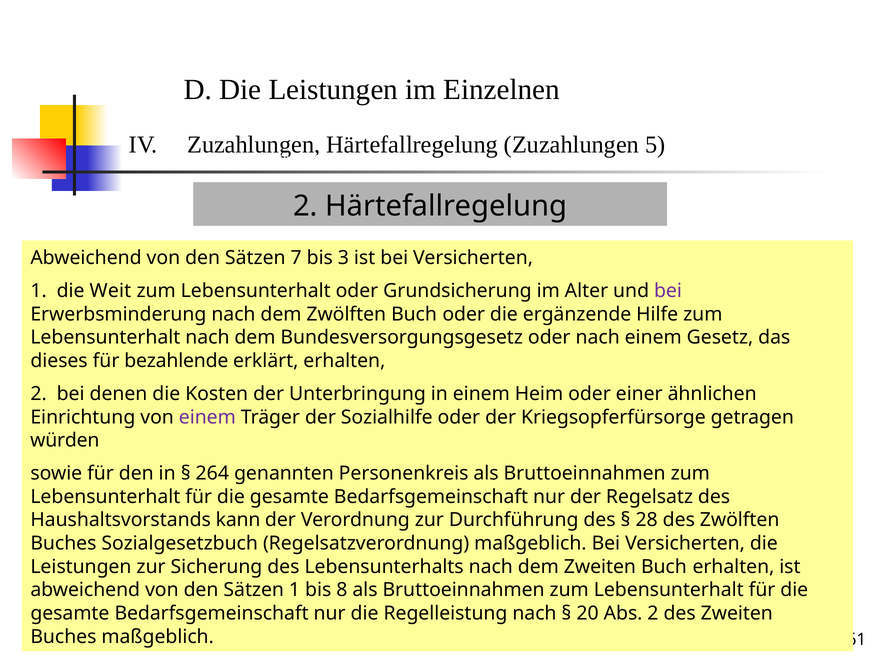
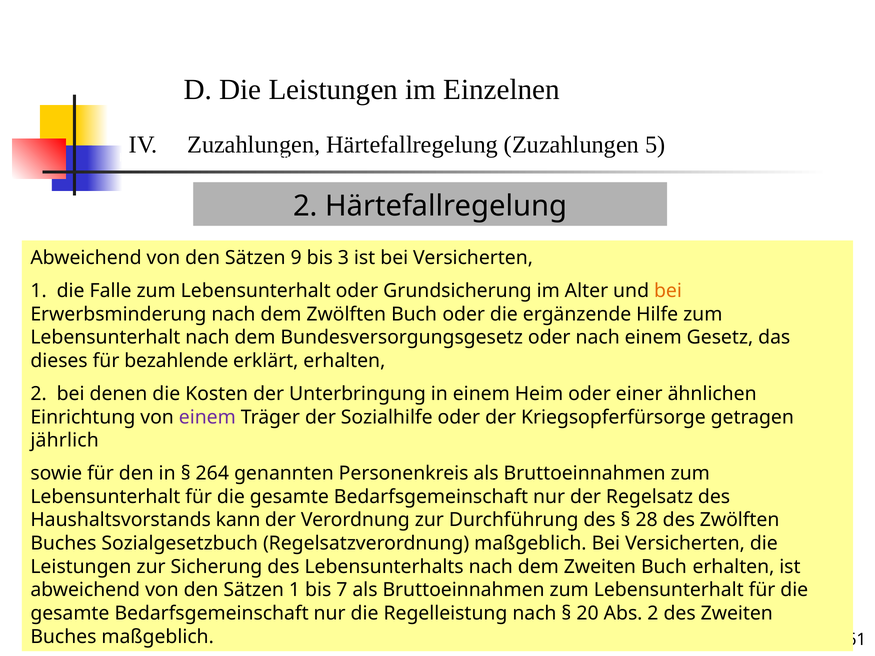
7: 7 -> 9
Weit: Weit -> Falle
bei at (668, 291) colour: purple -> orange
würden: würden -> jährlich
8: 8 -> 7
